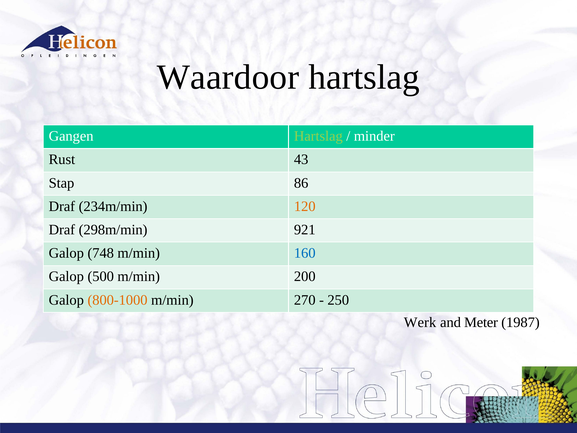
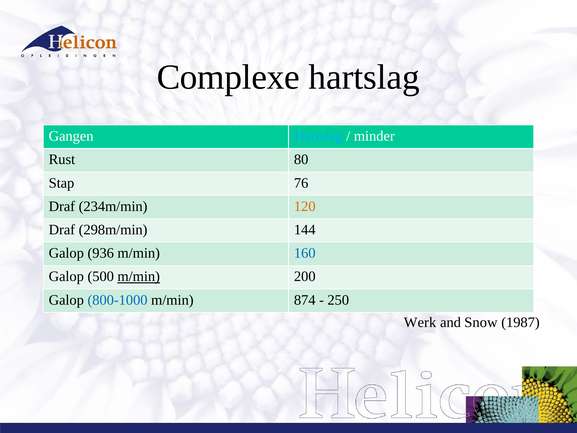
Waardoor: Waardoor -> Complexe
Hartslag at (318, 136) colour: light green -> light blue
43: 43 -> 80
86: 86 -> 76
921: 921 -> 144
748: 748 -> 936
m/min at (139, 276) underline: none -> present
800-1000 colour: orange -> blue
270: 270 -> 874
Meter: Meter -> Snow
